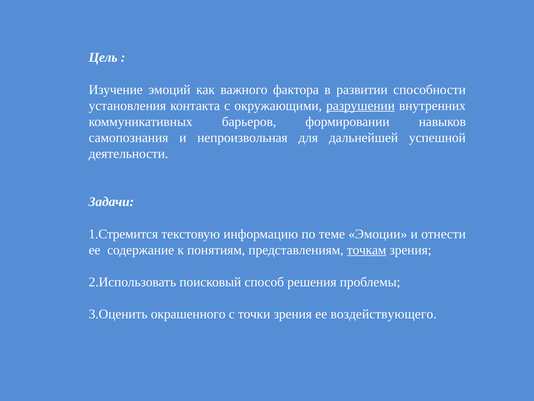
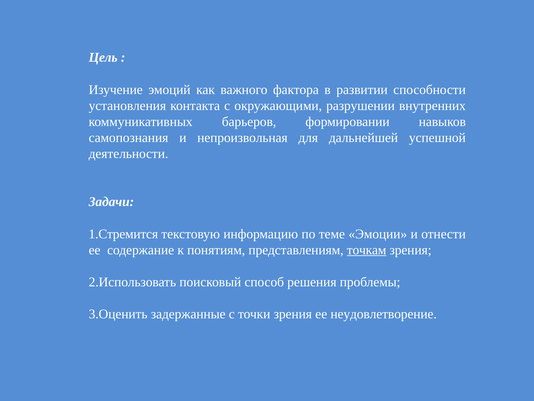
разрушении underline: present -> none
окрашенного: окрашенного -> задержанные
воздействующего: воздействующего -> неудовлетворение
